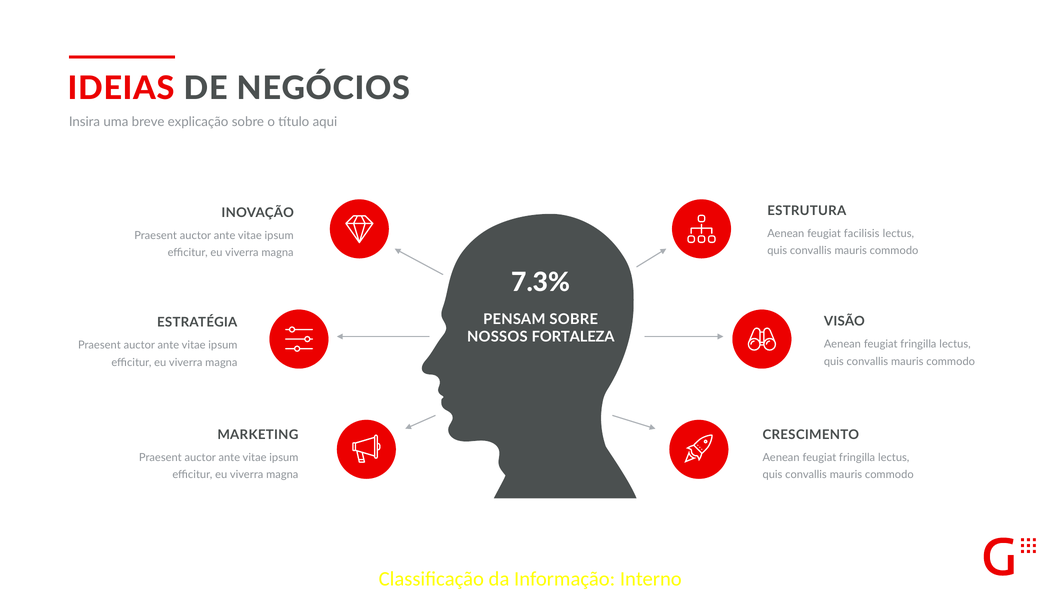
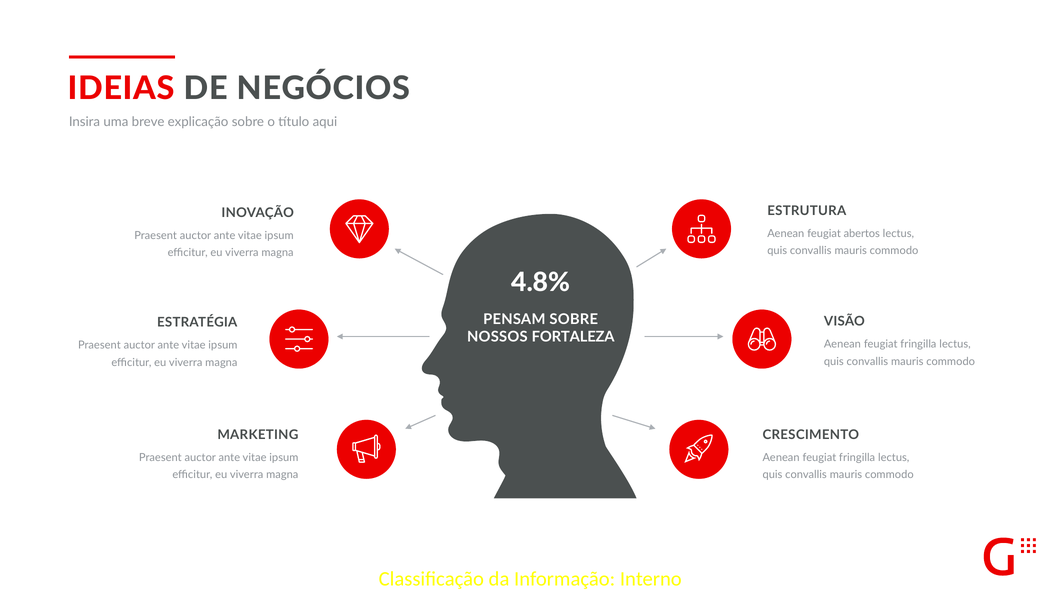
facilisis: facilisis -> abertos
7.3%: 7.3% -> 4.8%
